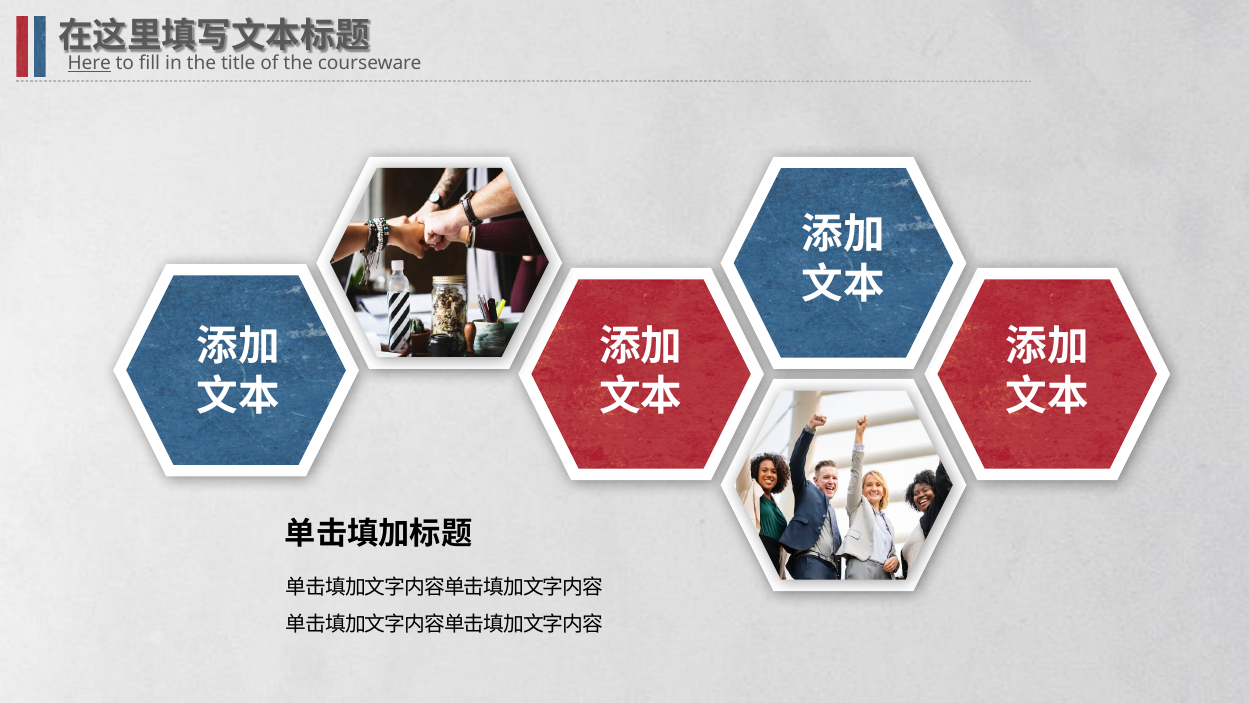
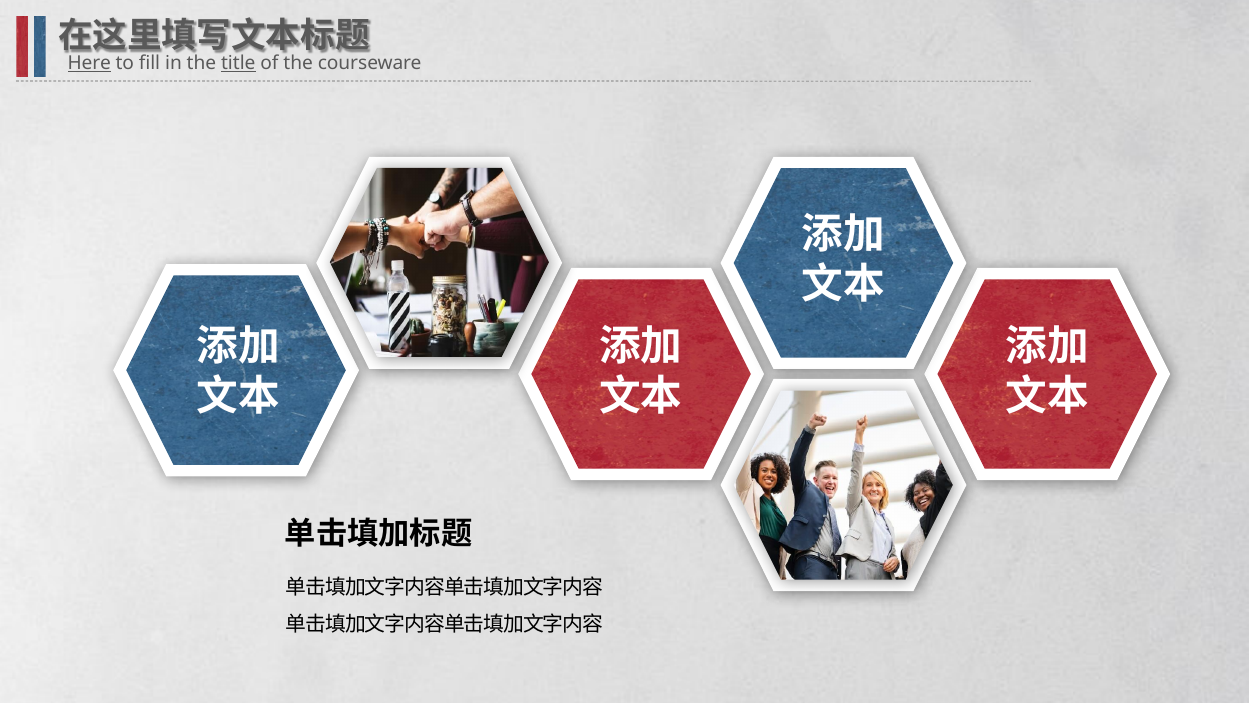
title underline: none -> present
